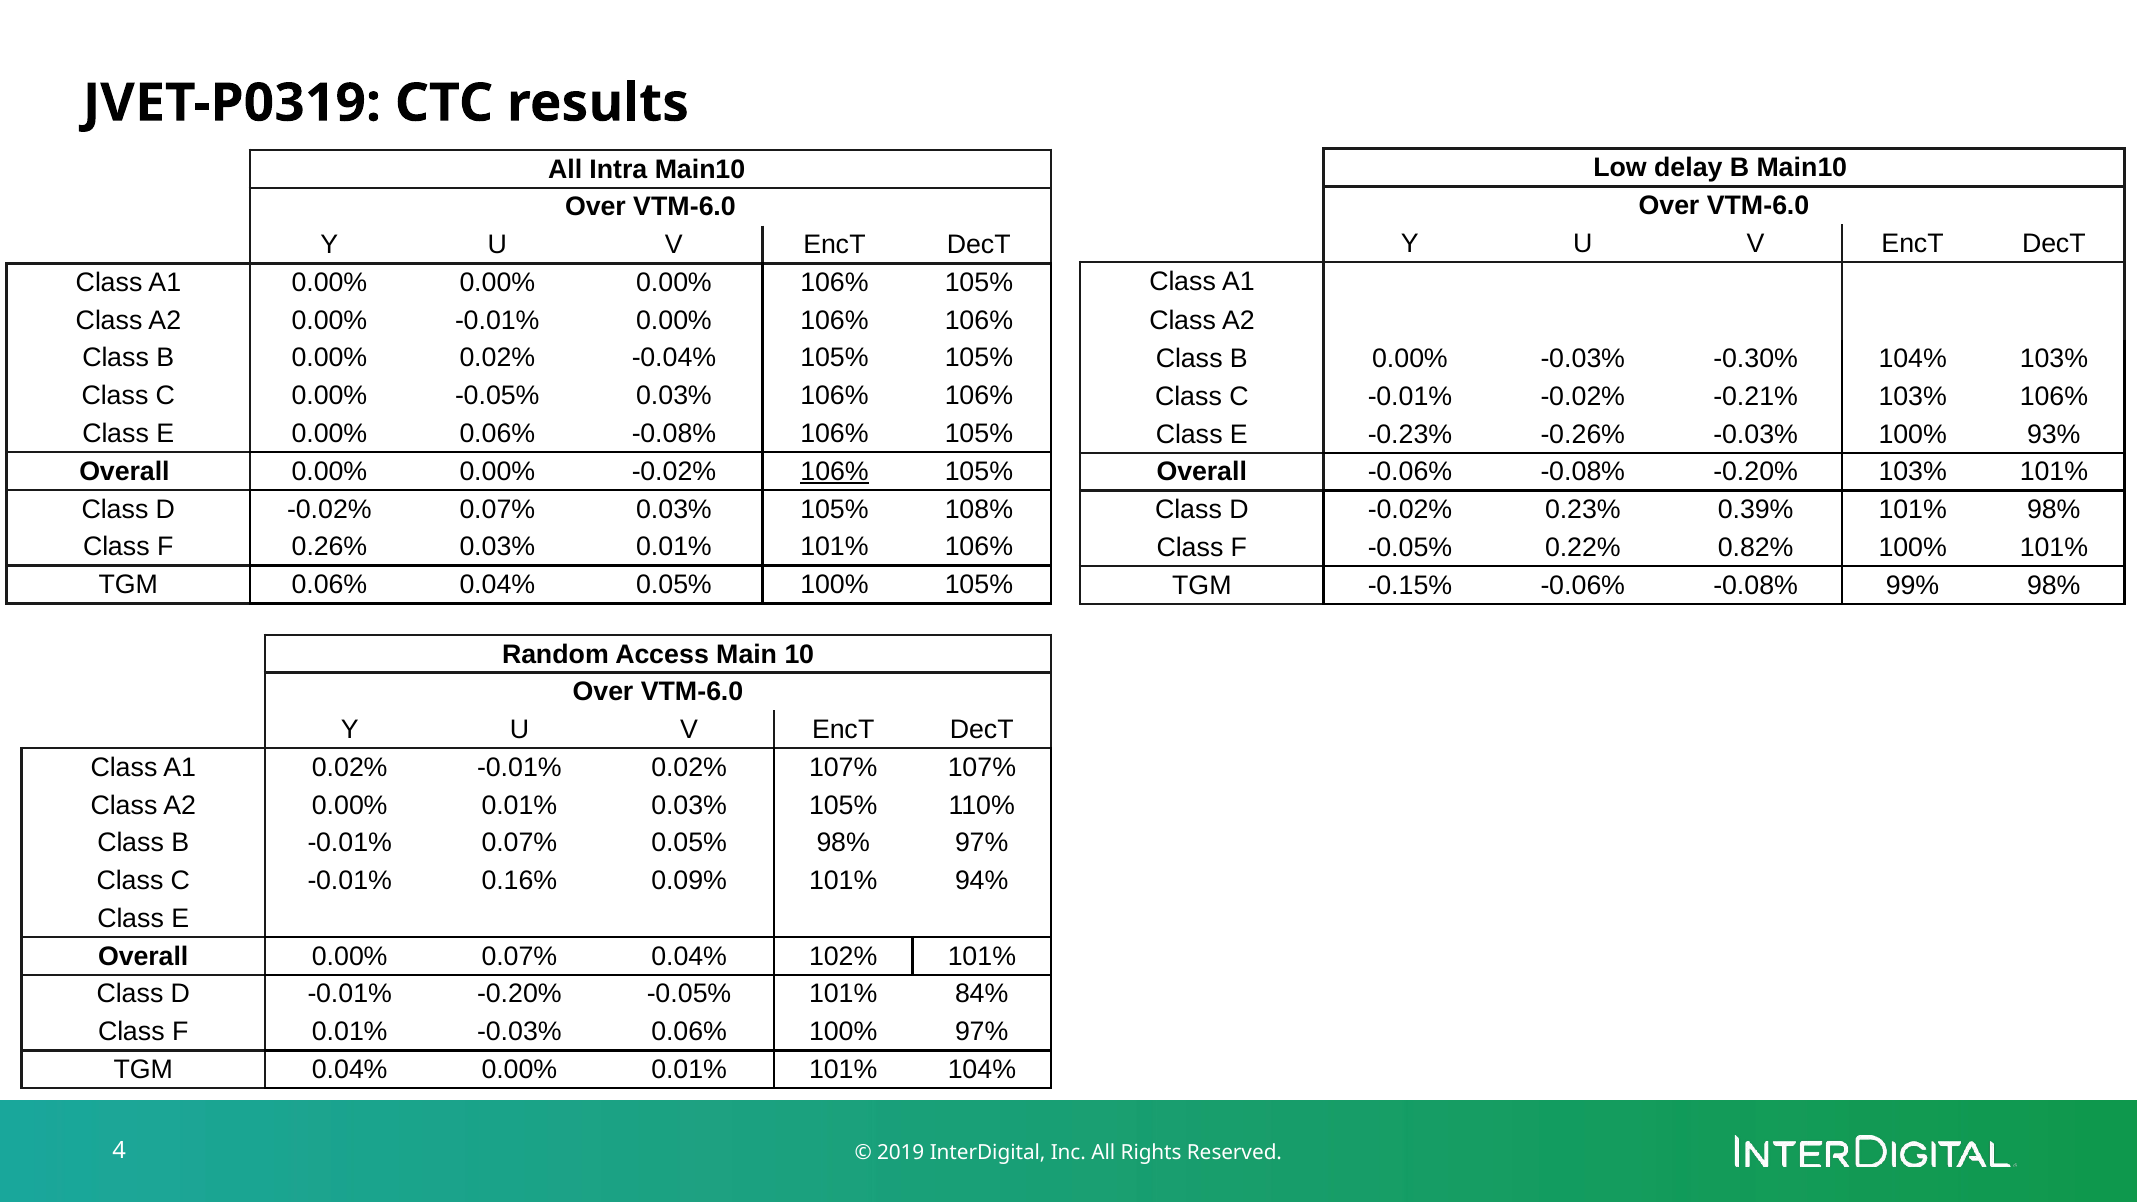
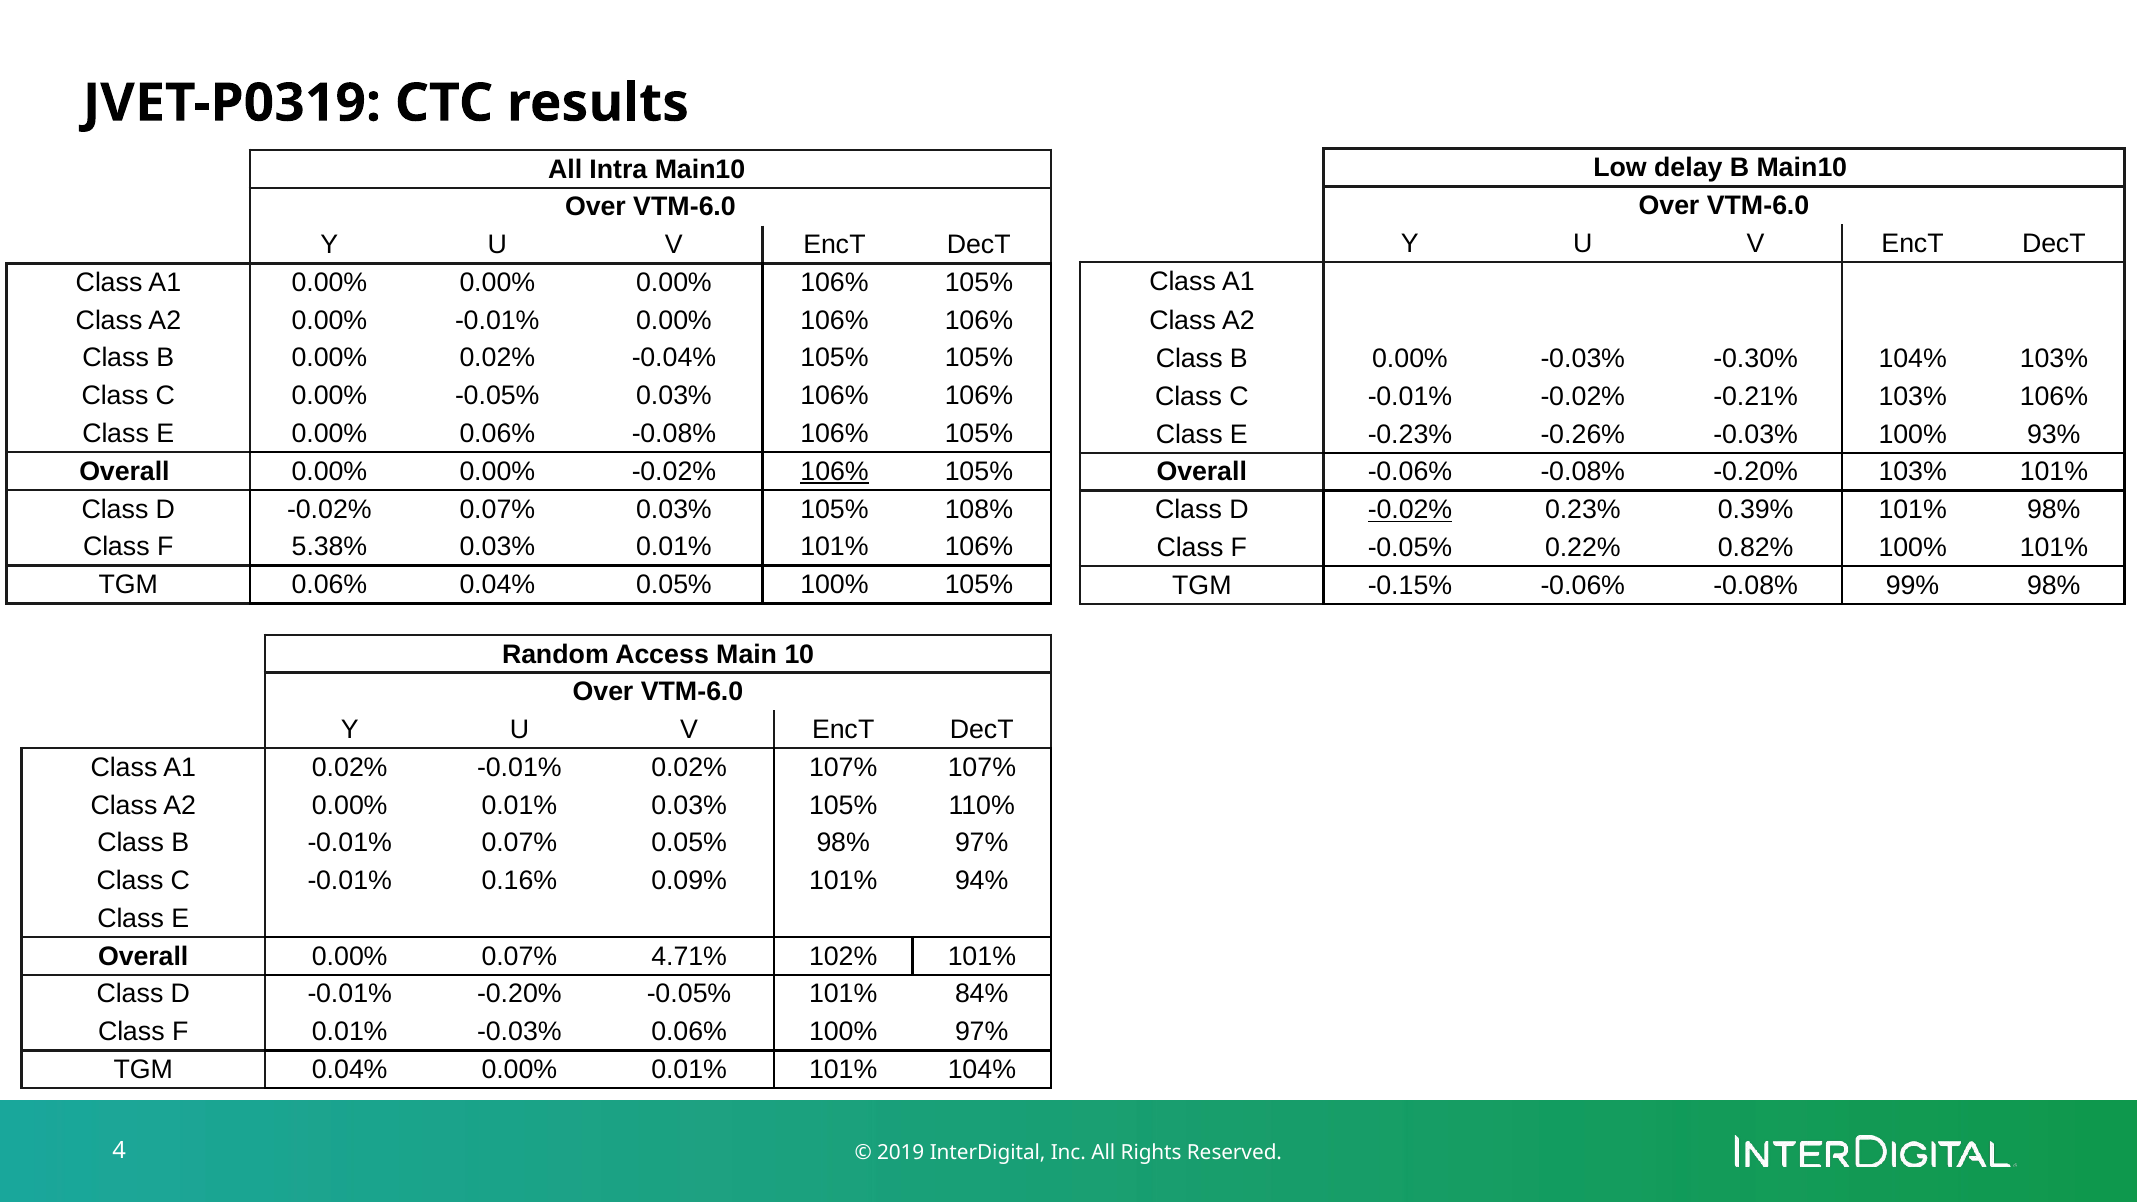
-0.02% at (1410, 510) underline: none -> present
0.26%: 0.26% -> 5.38%
0.07% 0.04%: 0.04% -> 4.71%
